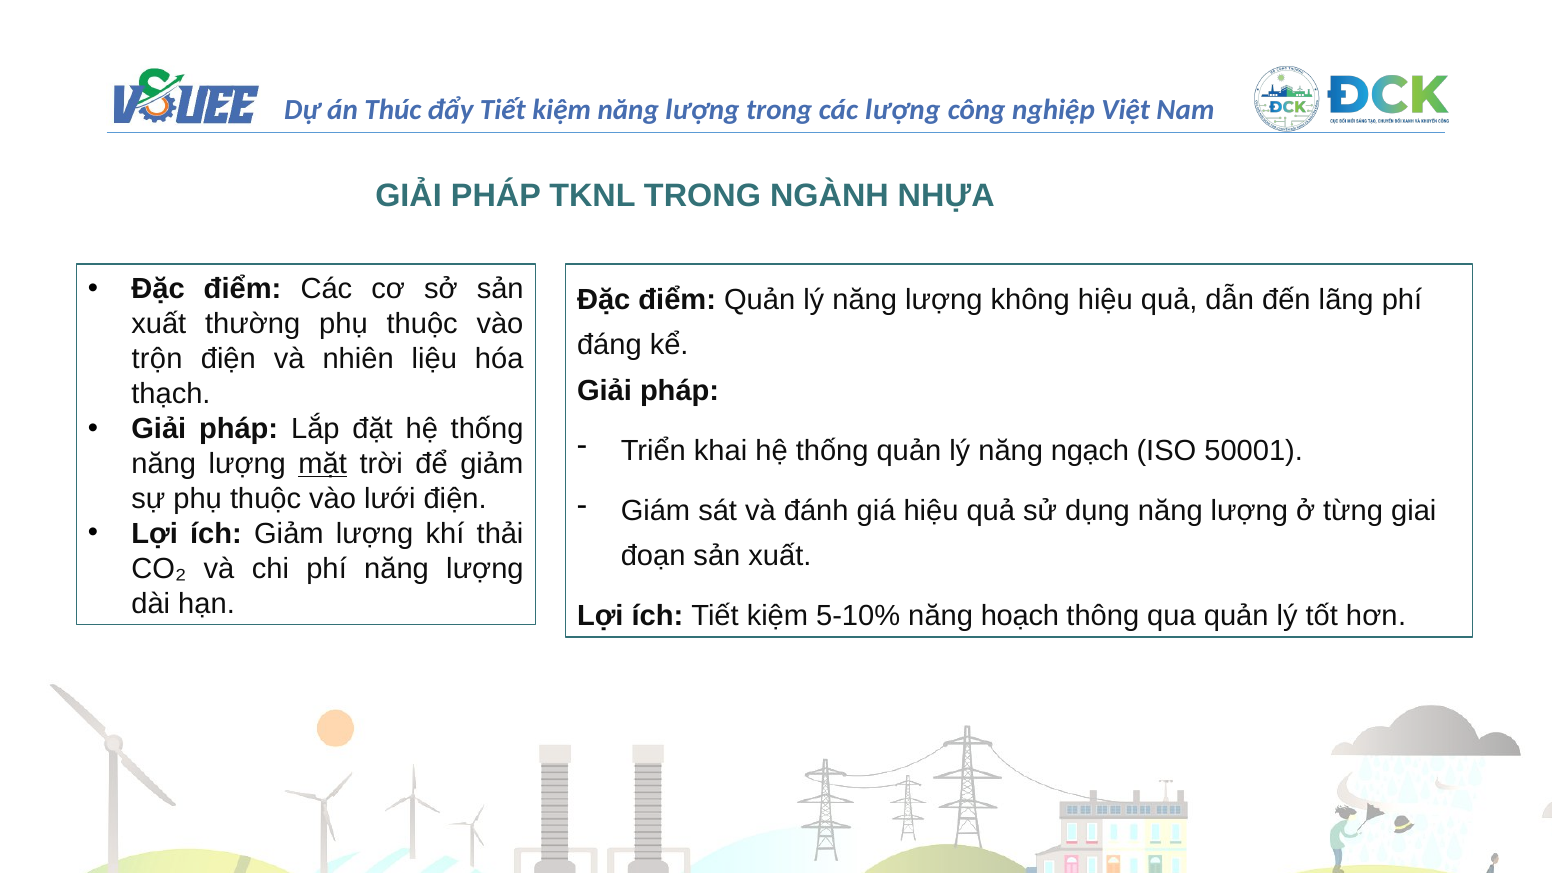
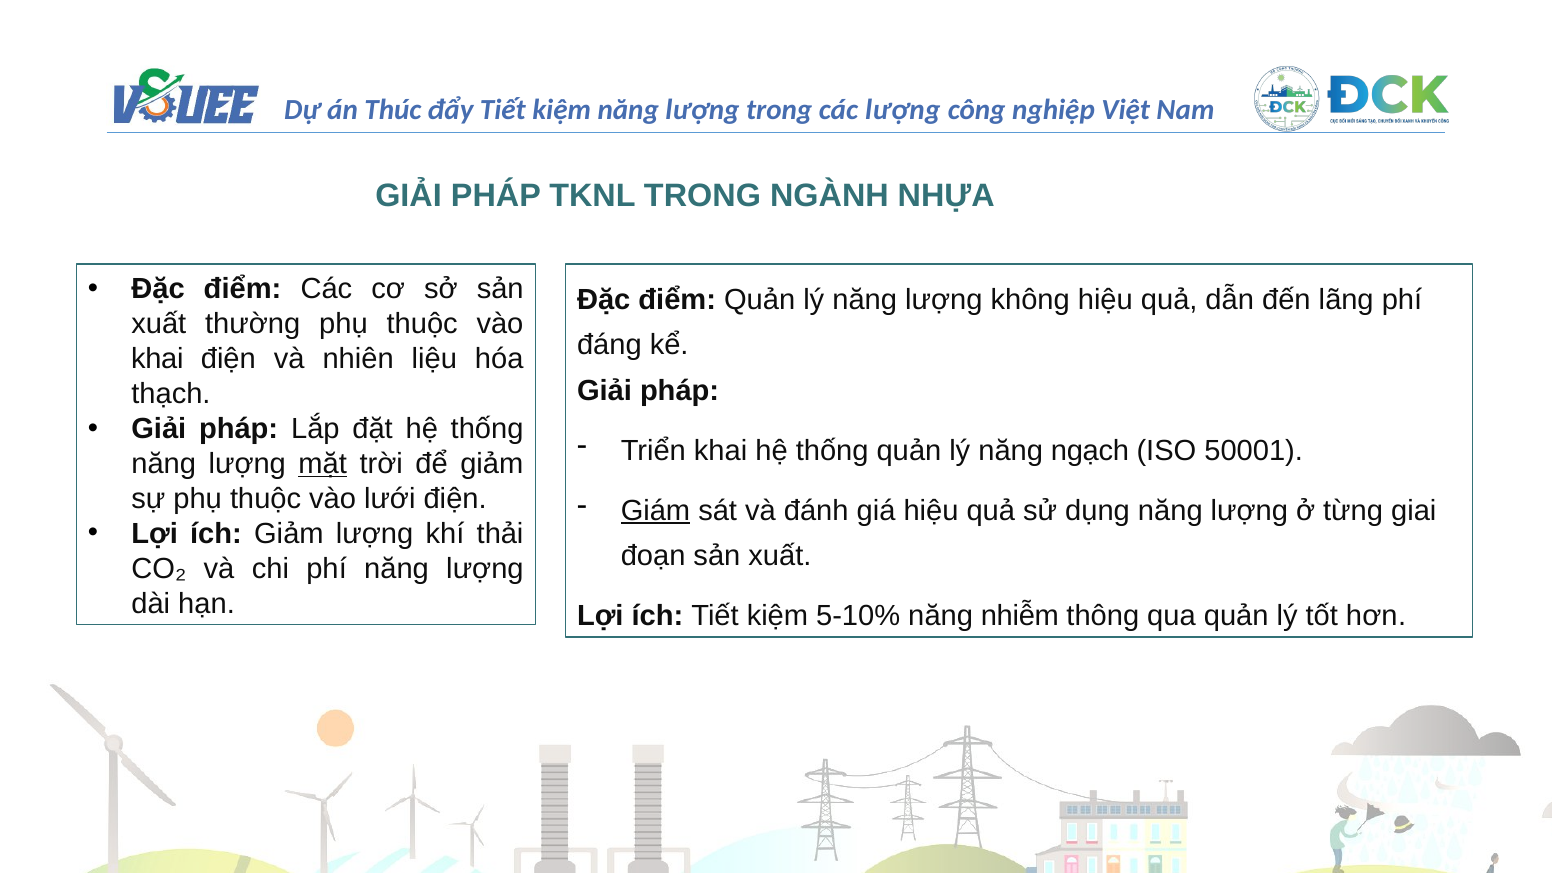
trộn at (157, 359): trộn -> khai
Giám underline: none -> present
hoạch: hoạch -> nhiễm
